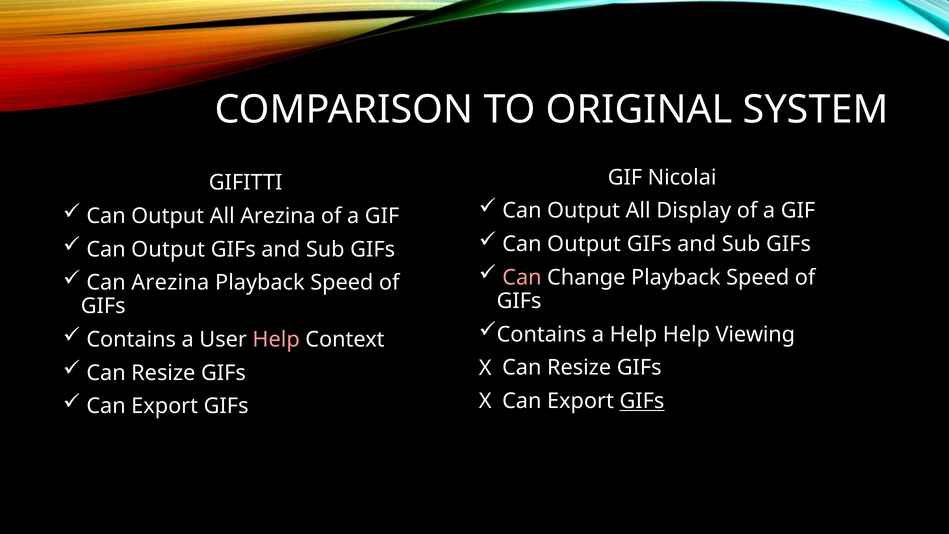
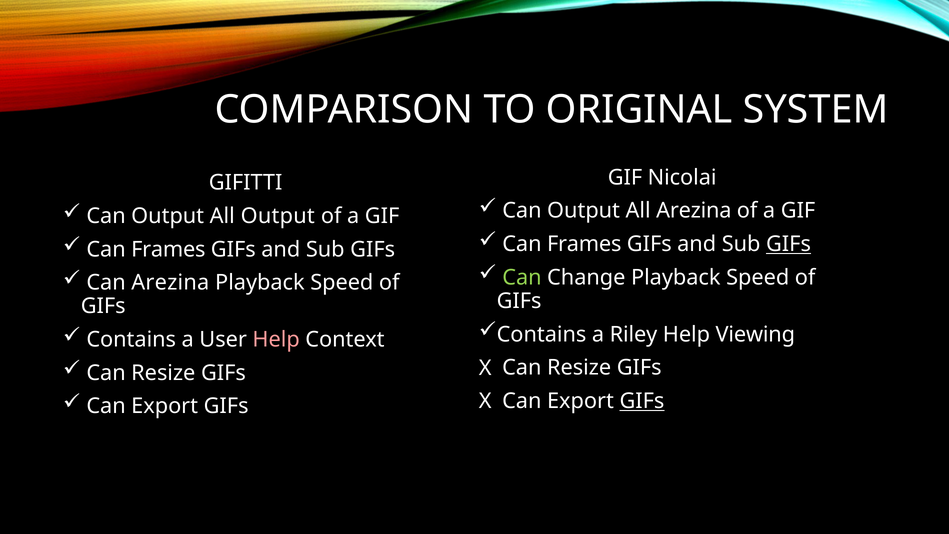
All Display: Display -> Arezina
All Arezina: Arezina -> Output
Output at (584, 244): Output -> Frames
GIFs at (788, 244) underline: none -> present
Output at (168, 249): Output -> Frames
Can at (522, 277) colour: pink -> light green
a Help: Help -> Riley
